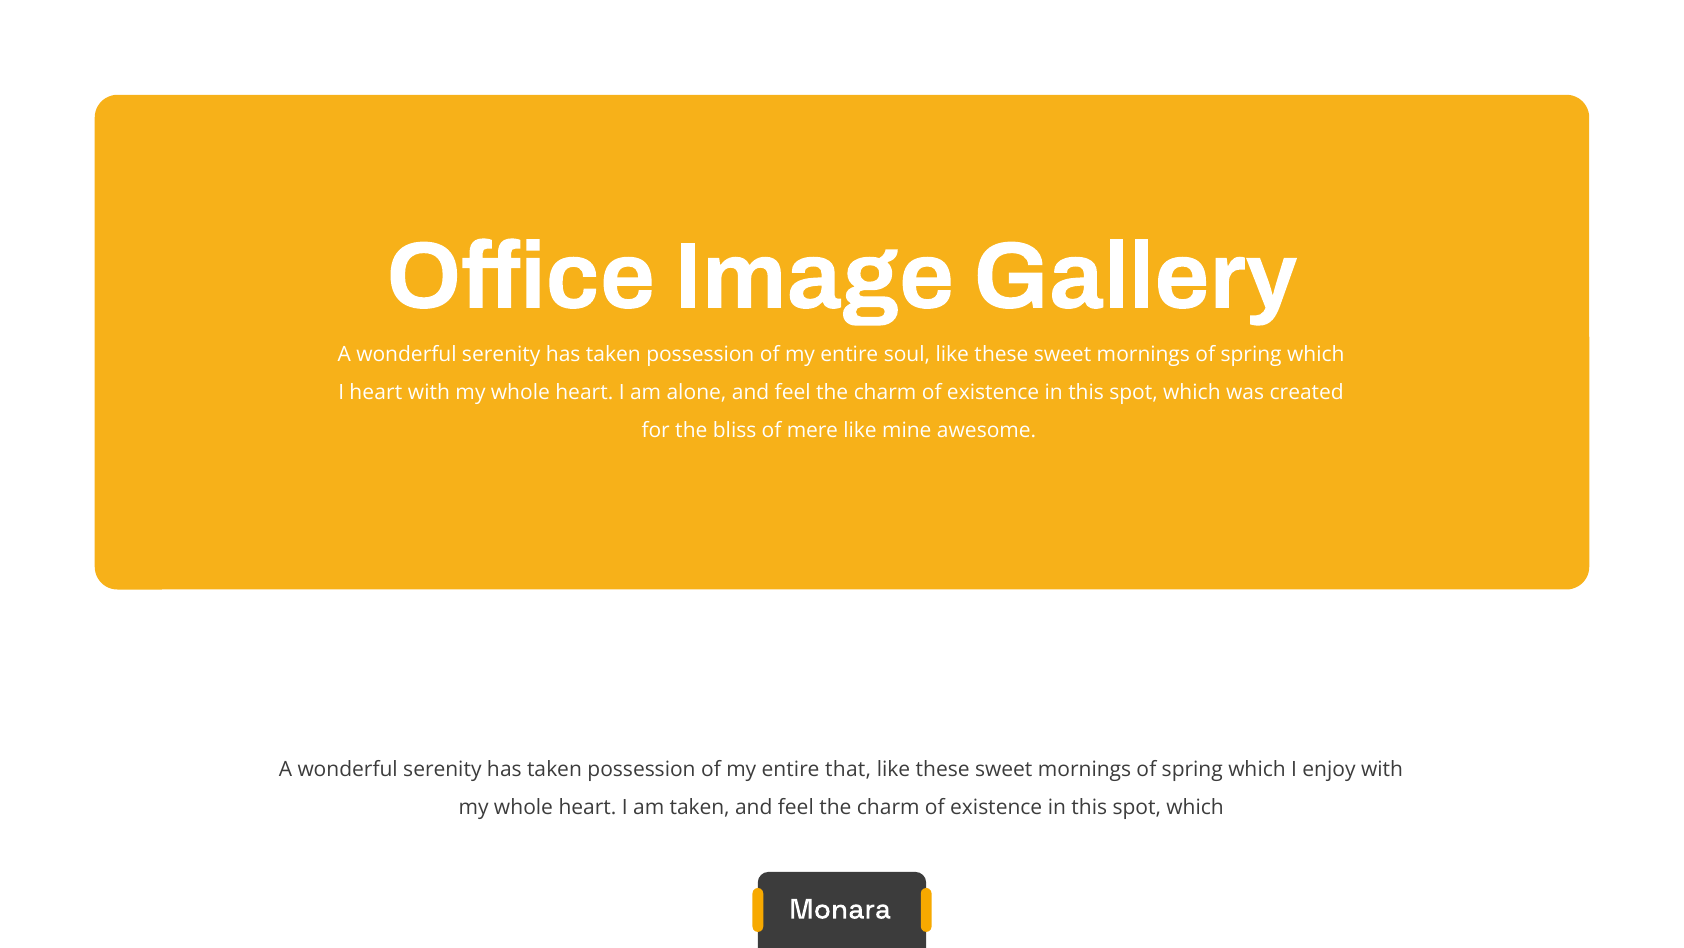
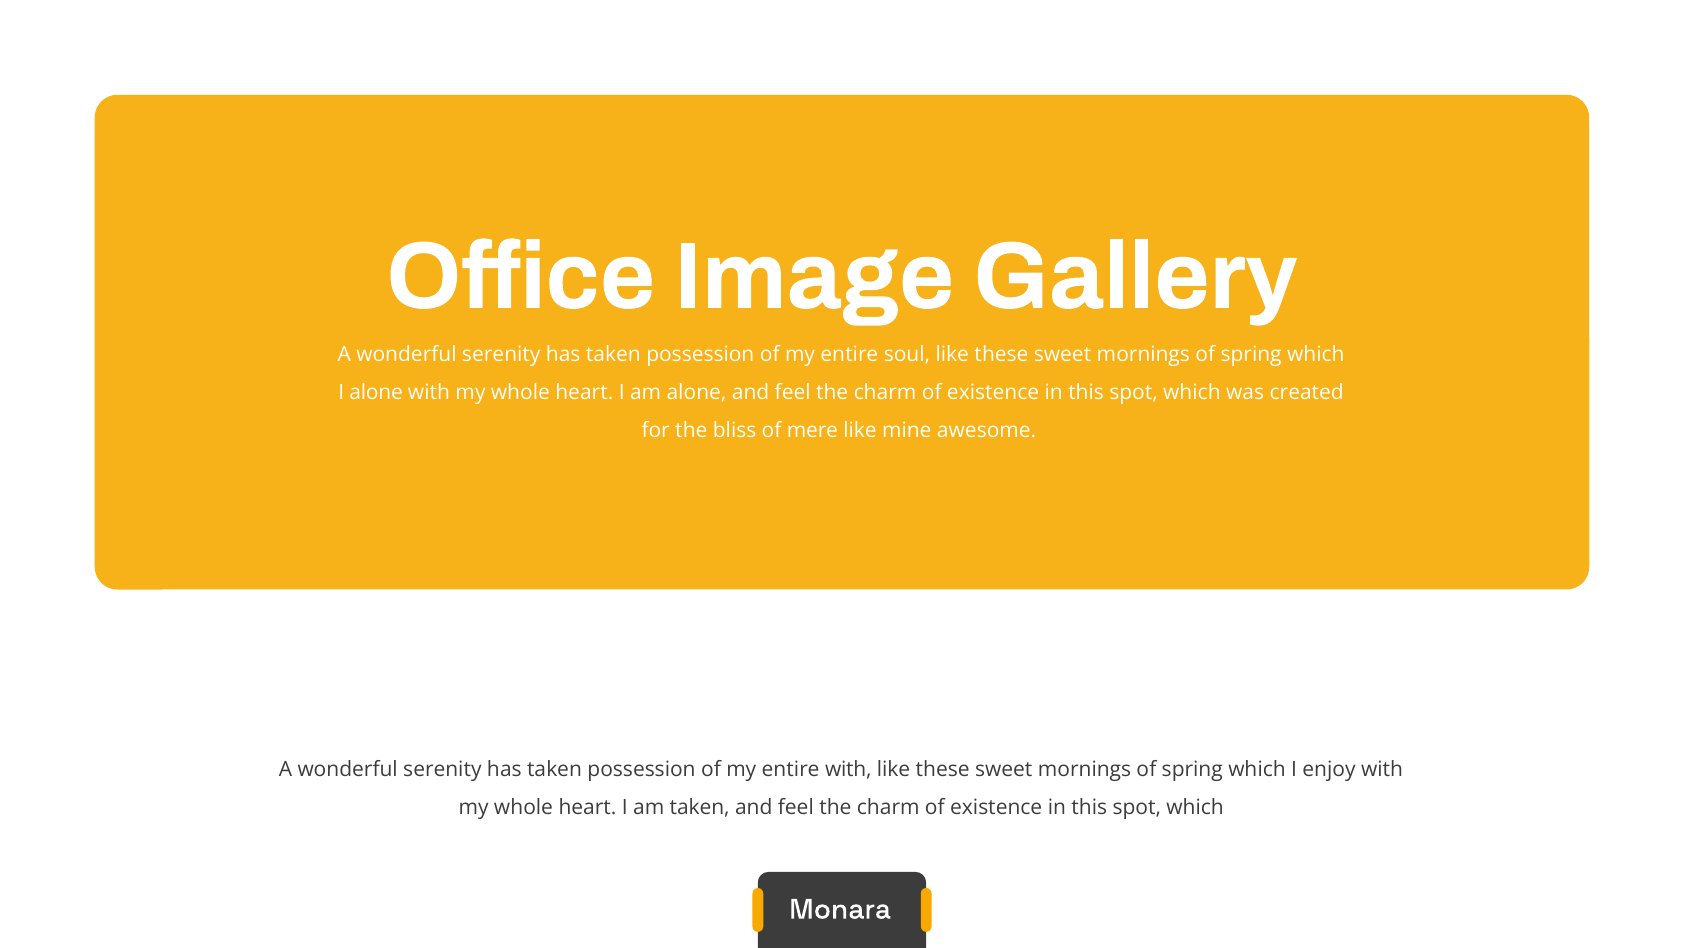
I heart: heart -> alone
entire that: that -> with
